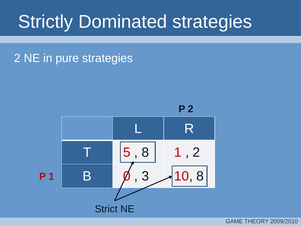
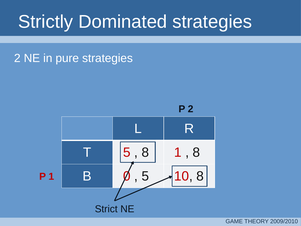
2 at (196, 152): 2 -> 8
3 at (145, 176): 3 -> 5
